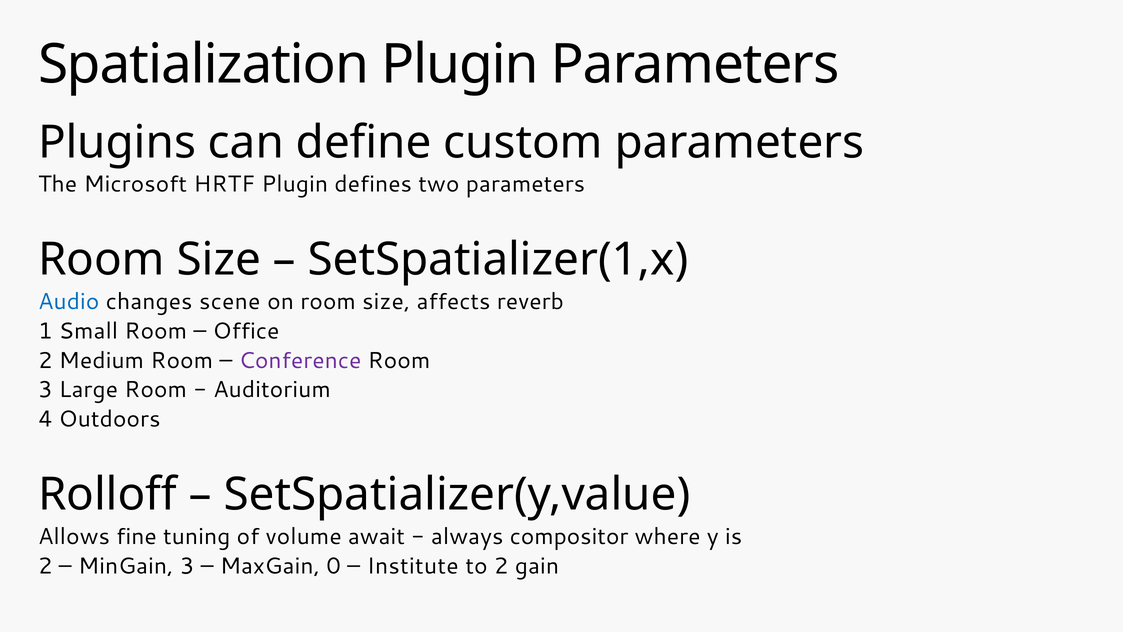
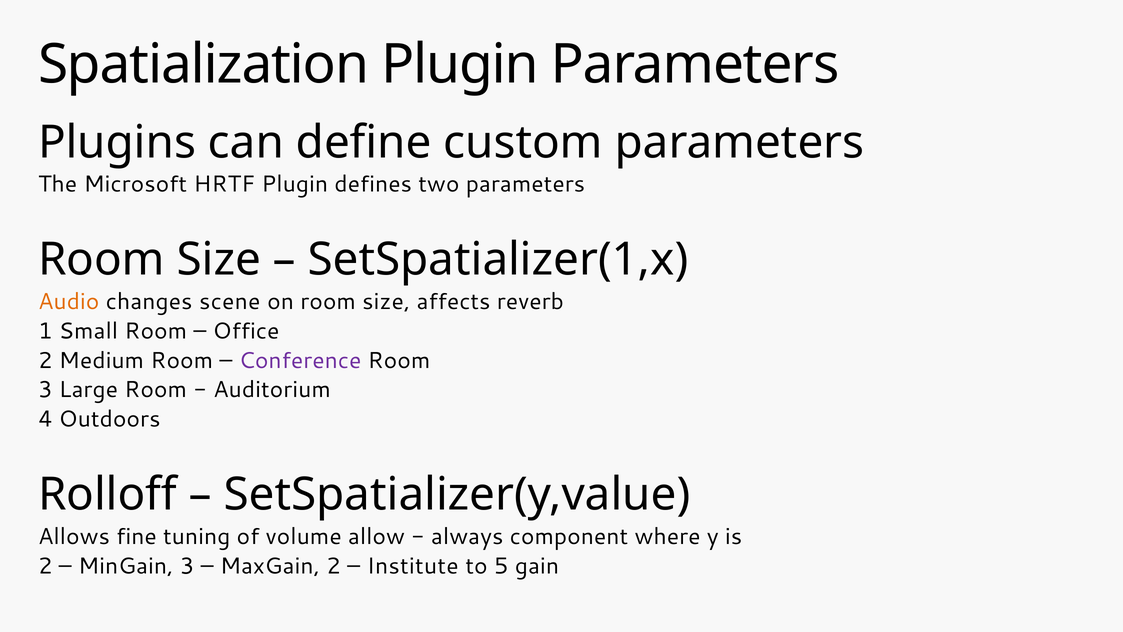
Audio colour: blue -> orange
await: await -> allow
compositor: compositor -> component
MaxGain 0: 0 -> 2
to 2: 2 -> 5
